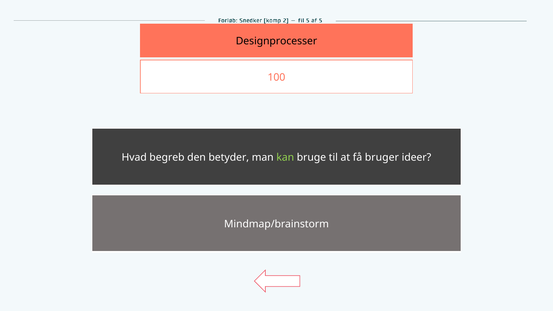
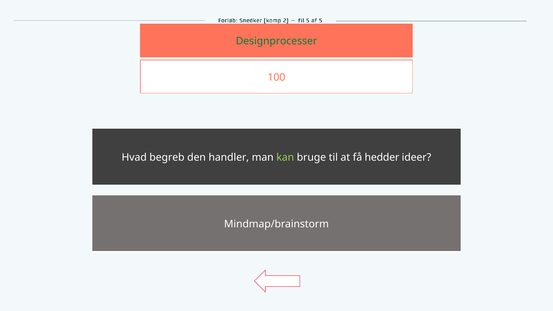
Designprocesser colour: black -> green
betyder: betyder -> handler
bruger: bruger -> hedder
